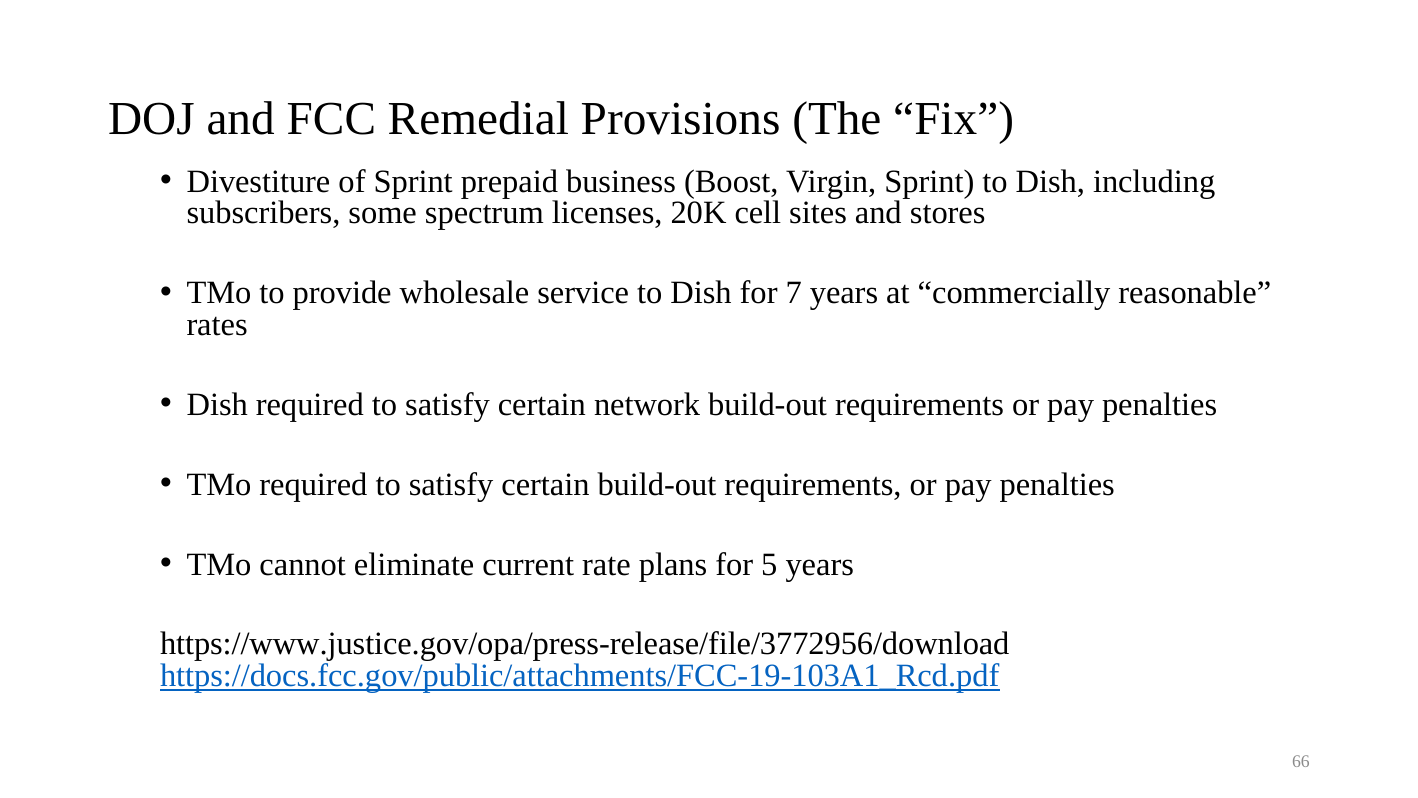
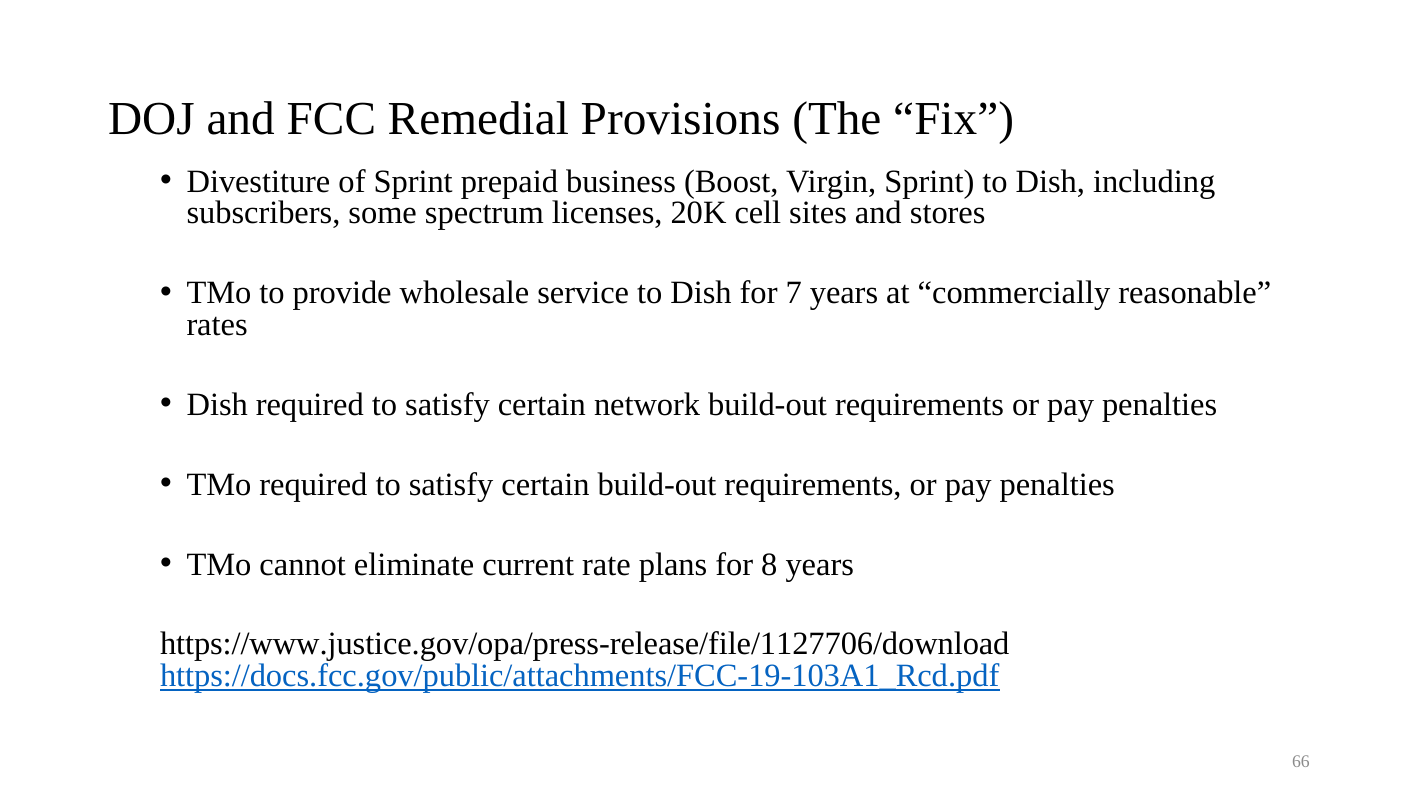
5: 5 -> 8
https://www.justice.gov/opa/press-release/file/3772956/download: https://www.justice.gov/opa/press-release/file/3772956/download -> https://www.justice.gov/opa/press-release/file/1127706/download
